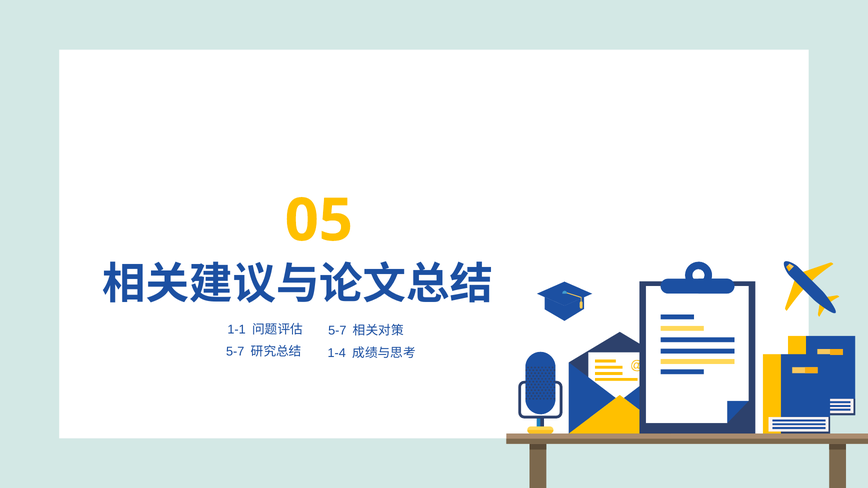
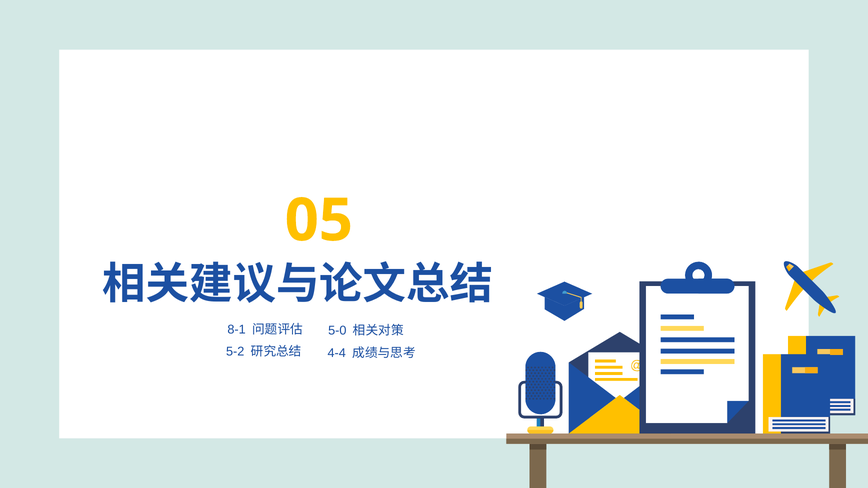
1-1: 1-1 -> 8-1
5-7 at (337, 331): 5-7 -> 5-0
5-7 at (235, 352): 5-7 -> 5-2
1-4: 1-4 -> 4-4
